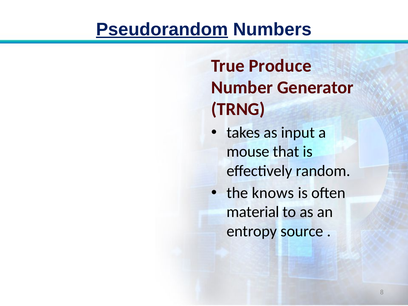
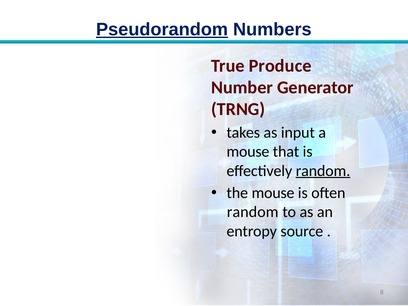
random at (323, 171) underline: none -> present
the knows: knows -> mouse
material at (253, 212): material -> random
